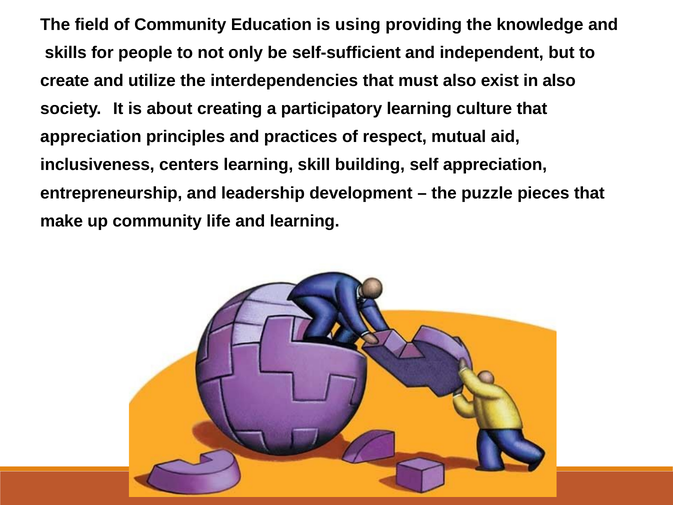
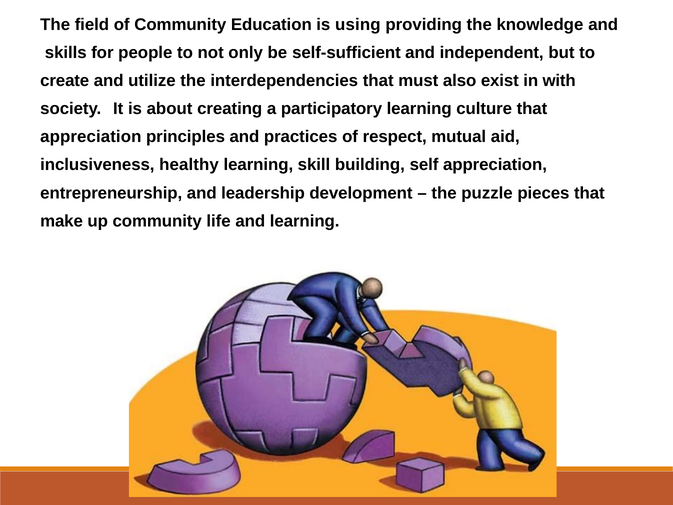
in also: also -> with
centers: centers -> healthy
